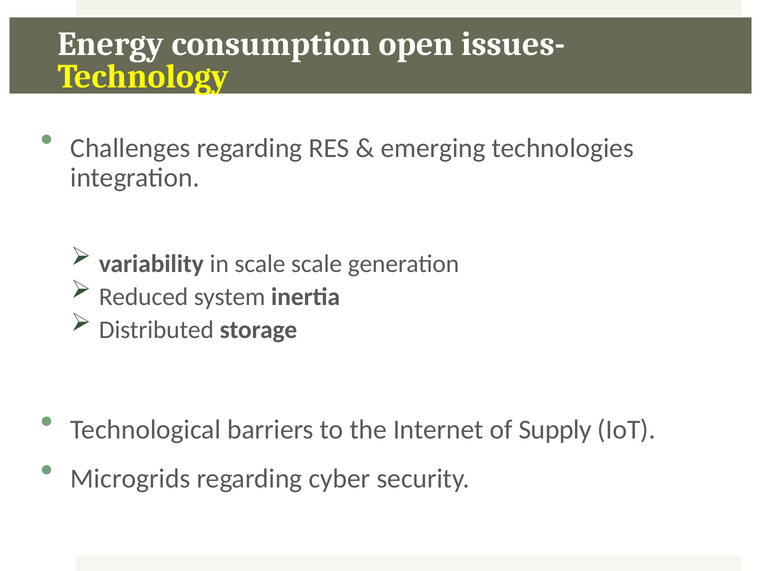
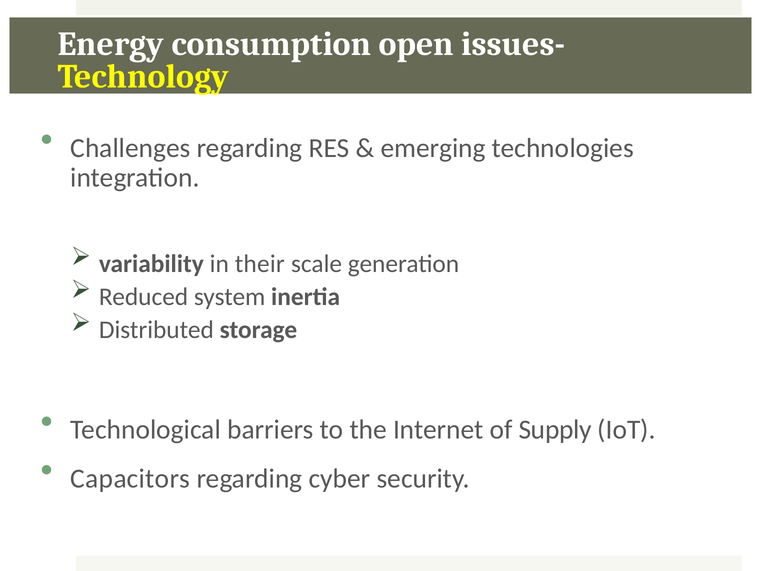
in scale: scale -> their
Microgrids: Microgrids -> Capacitors
